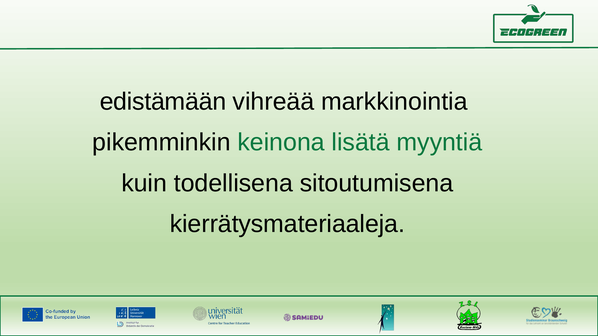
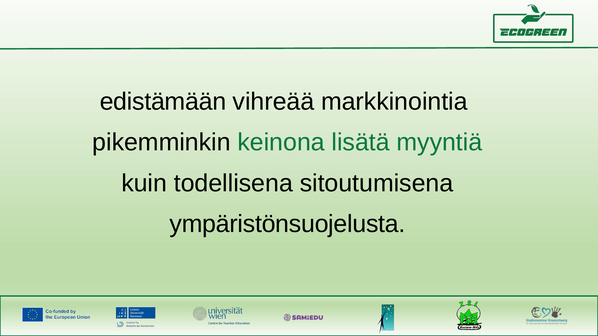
kierrätysmateriaaleja: kierrätysmateriaaleja -> ympäristönsuojelusta
